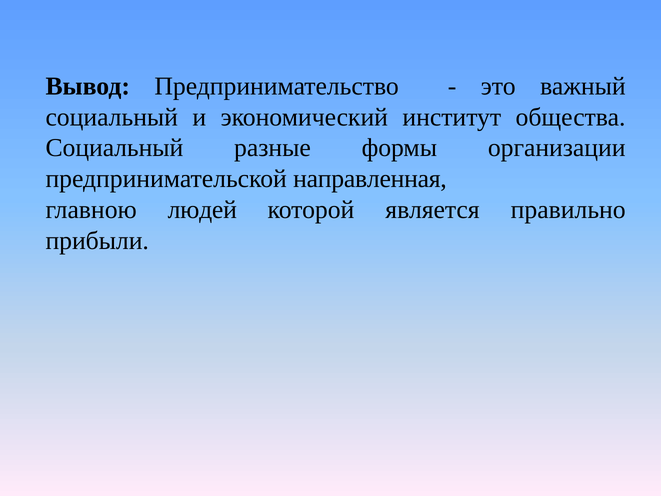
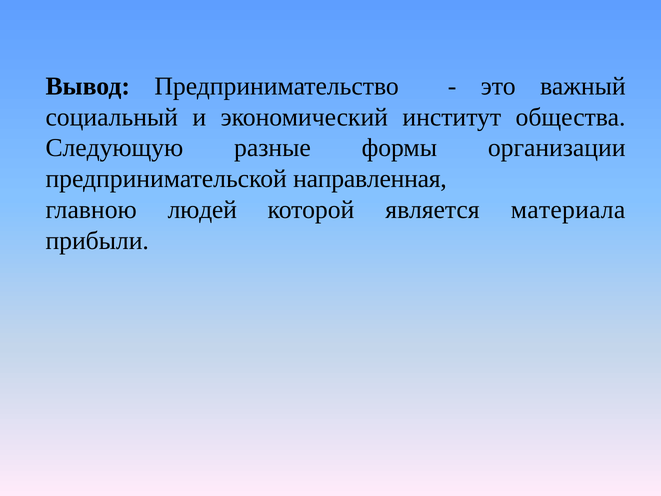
Социальный at (114, 148): Социальный -> Следующую
правильно: правильно -> материала
